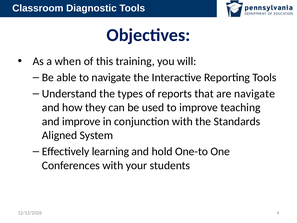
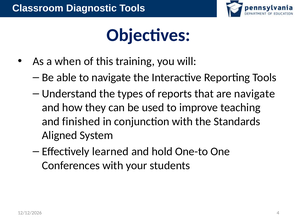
and improve: improve -> finished
learning: learning -> learned
